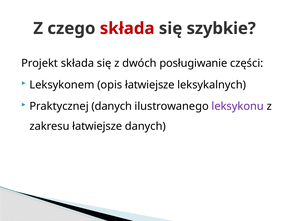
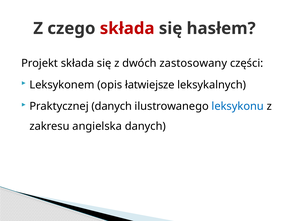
szybkie: szybkie -> hasłem
posługiwanie: posługiwanie -> zastosowany
leksykonu colour: purple -> blue
zakresu łatwiejsze: łatwiejsze -> angielska
